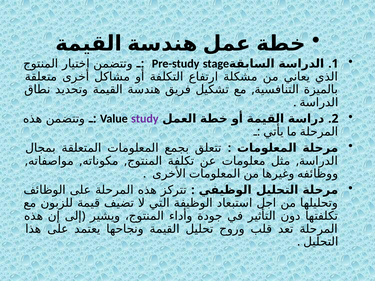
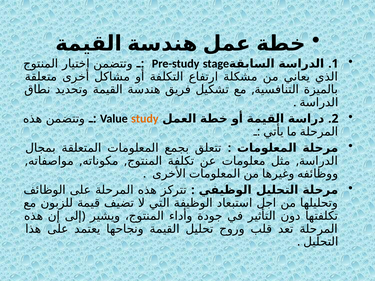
study colour: purple -> orange
